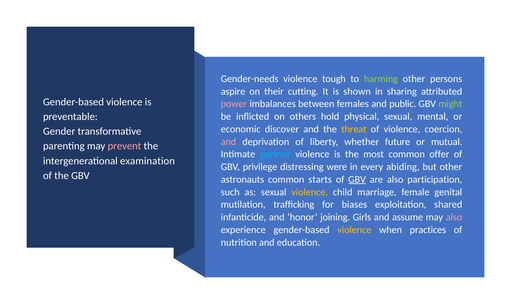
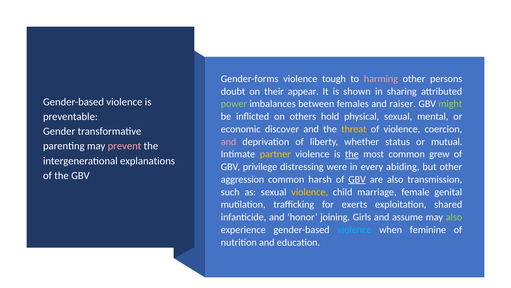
Gender-needs: Gender-needs -> Gender-forms
harming colour: light green -> pink
aspire: aspire -> doubt
cutting: cutting -> appear
power colour: pink -> light green
public: public -> raiser
future: future -> status
partner colour: light blue -> yellow
the at (352, 154) underline: none -> present
offer: offer -> grew
examination: examination -> explanations
astronauts: astronauts -> aggression
starts: starts -> harsh
participation: participation -> transmission
biases: biases -> exerts
also at (454, 217) colour: pink -> light green
violence at (354, 229) colour: yellow -> light blue
practices: practices -> feminine
